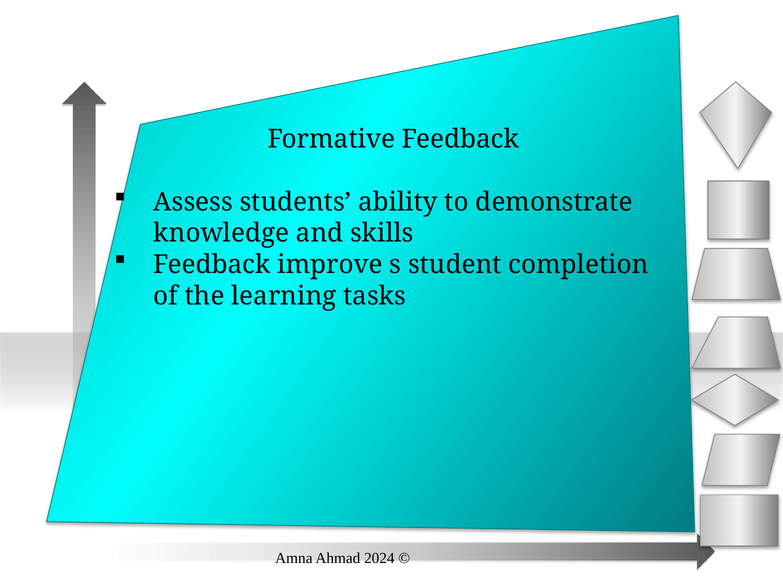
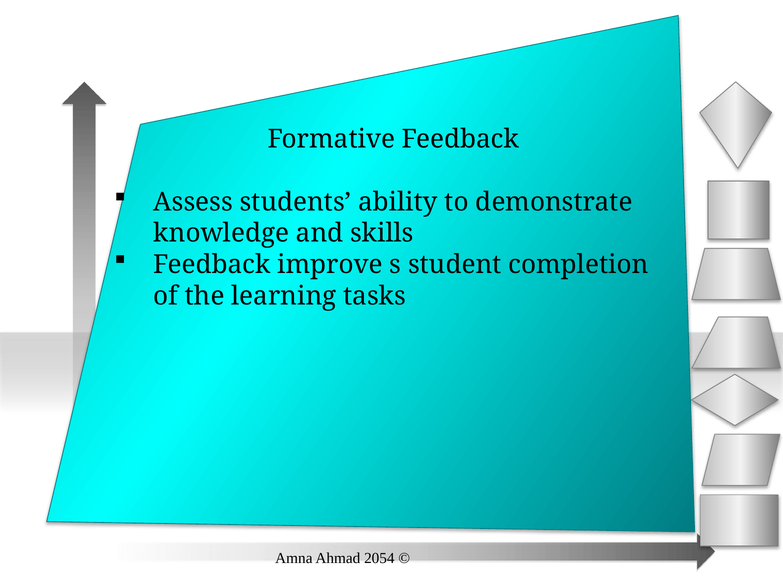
2024: 2024 -> 2054
